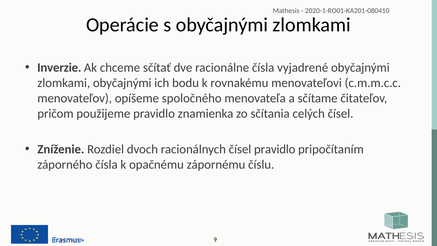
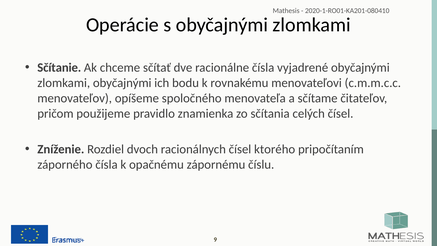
Inverzie: Inverzie -> Sčítanie
čísel pravidlo: pravidlo -> ktorého
